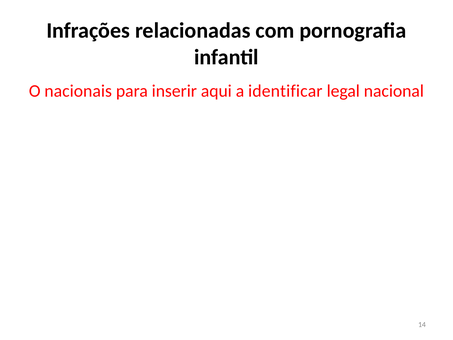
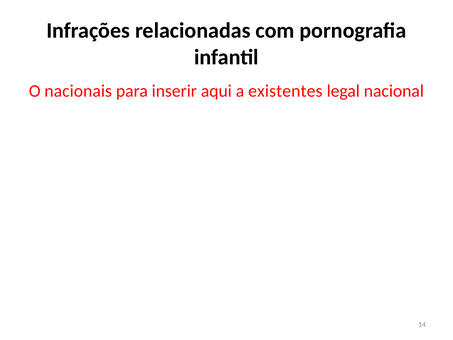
identificar: identificar -> existentes
